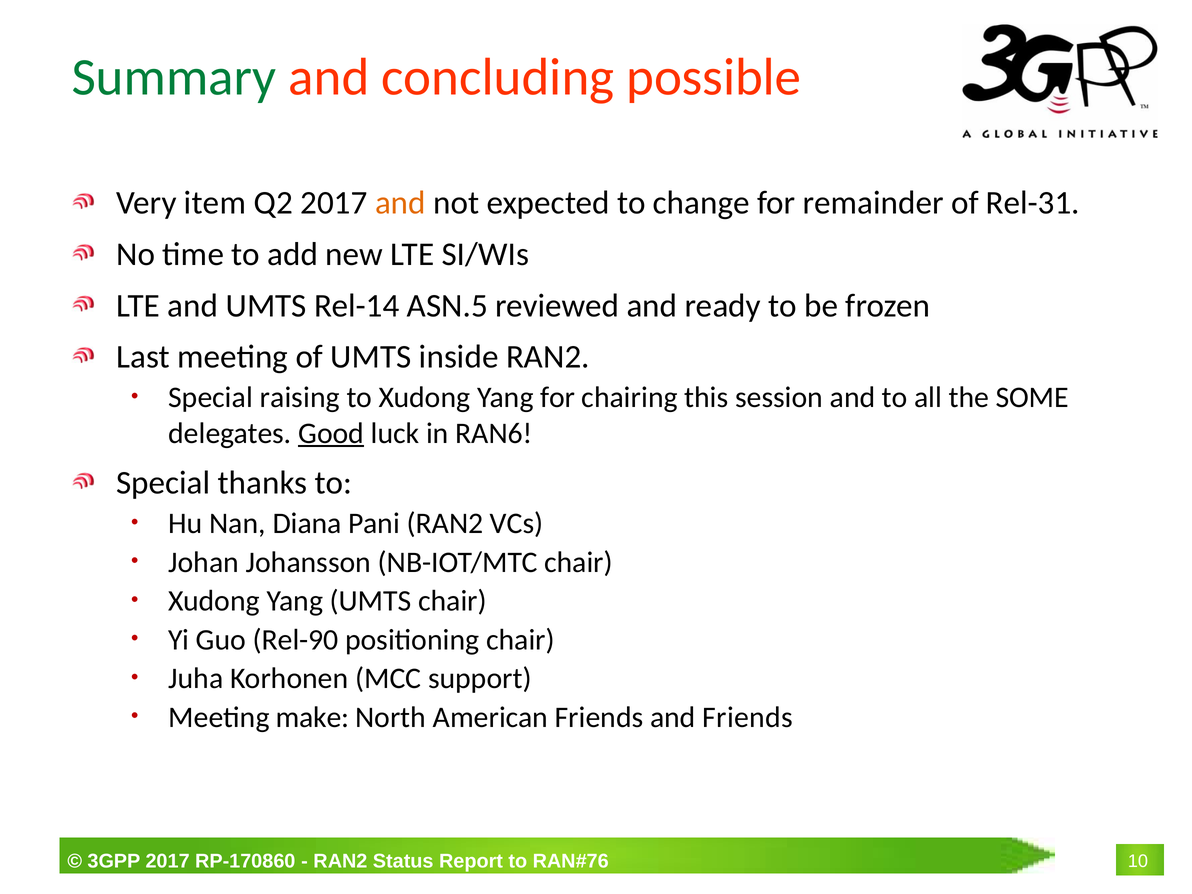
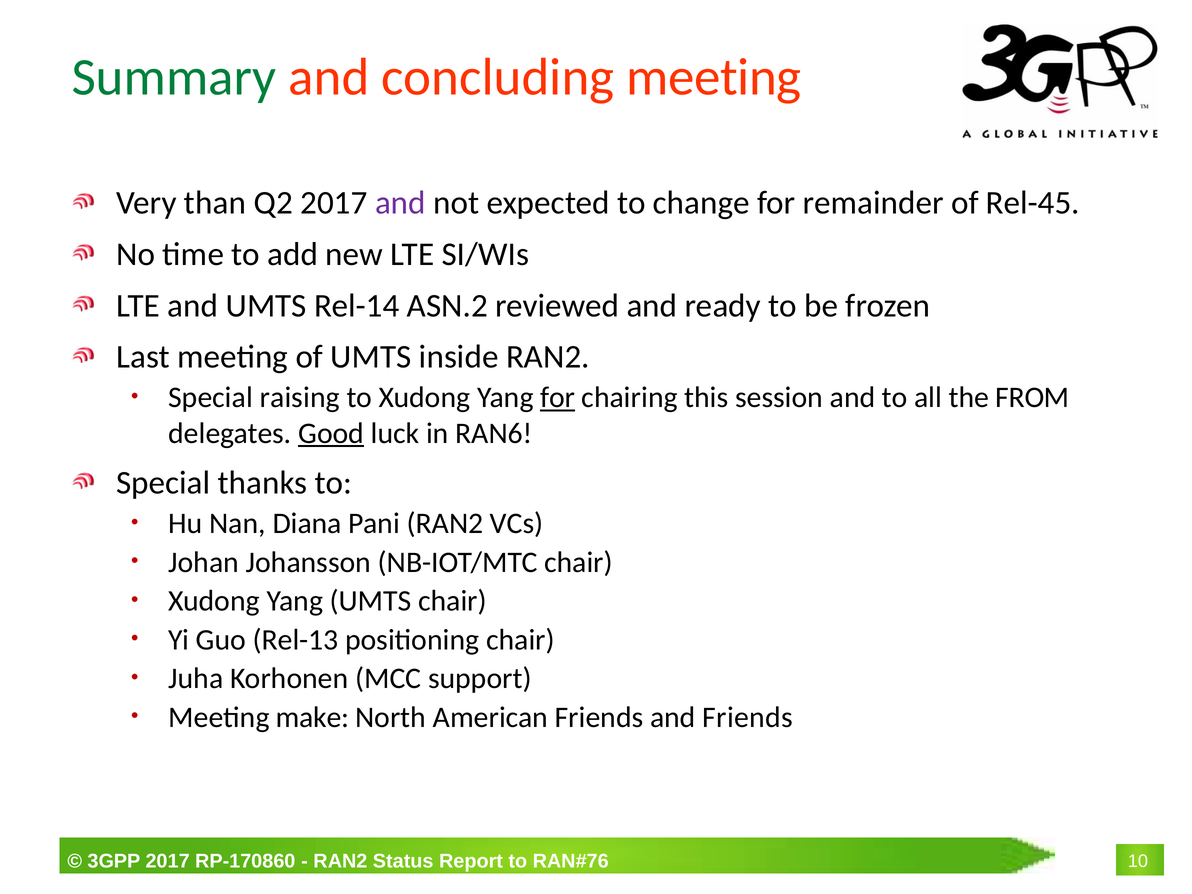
concluding possible: possible -> meeting
item: item -> than
and at (400, 203) colour: orange -> purple
Rel-31: Rel-31 -> Rel-45
ASN.5: ASN.5 -> ASN.2
for at (558, 398) underline: none -> present
SOME: SOME -> FROM
Rel-90: Rel-90 -> Rel-13
